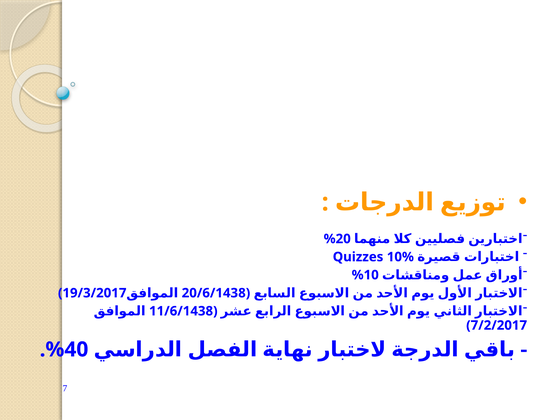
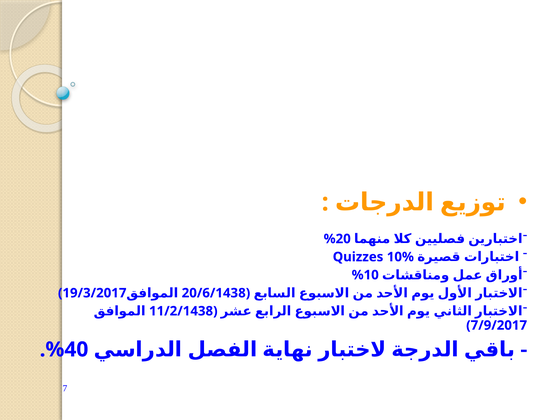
11/6/1438: 11/6/1438 -> 11/2/1438
7/2/2017: 7/2/2017 -> 7/9/2017
